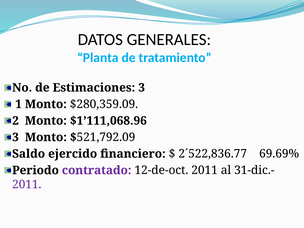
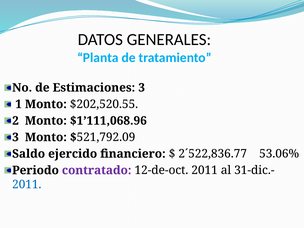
$280,359.09: $280,359.09 -> $202,520.55
69.69%: 69.69% -> 53.06%
2011 at (27, 184) colour: purple -> blue
